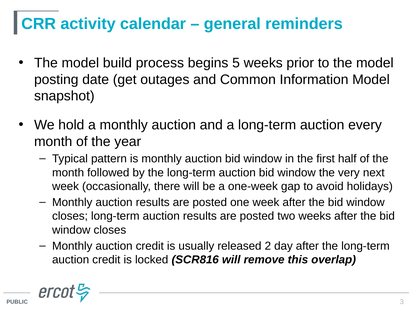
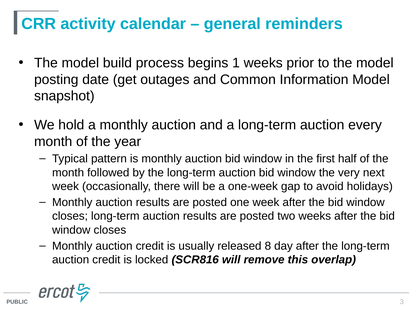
5: 5 -> 1
2: 2 -> 8
